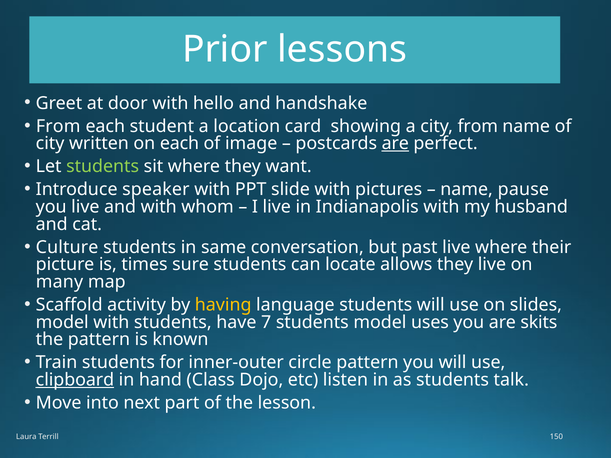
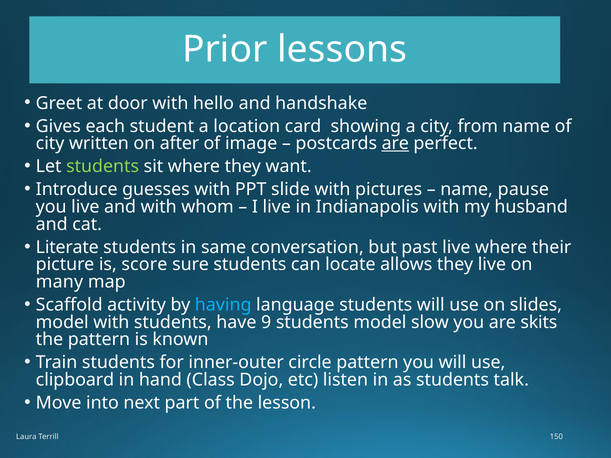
From at (58, 126): From -> Gives
on each: each -> after
speaker: speaker -> guesses
Culture: Culture -> Literate
times: times -> score
having colour: yellow -> light blue
7: 7 -> 9
uses: uses -> slow
clipboard underline: present -> none
